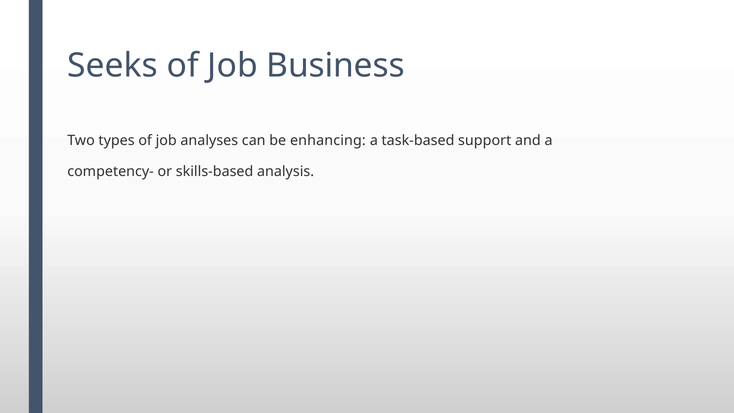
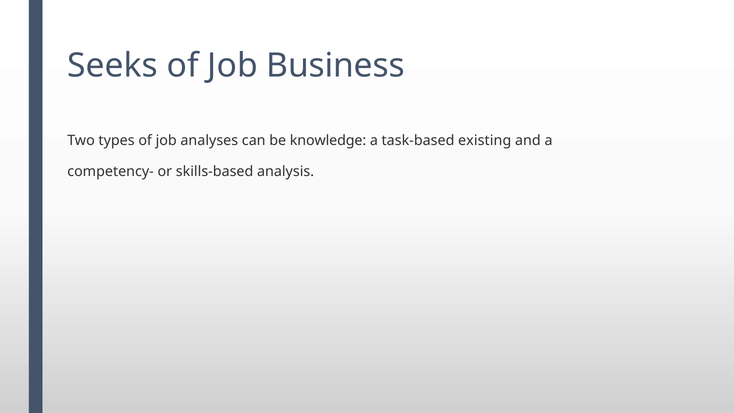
enhancing: enhancing -> knowledge
support: support -> existing
